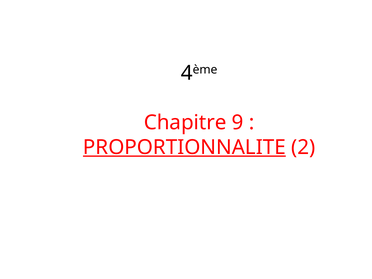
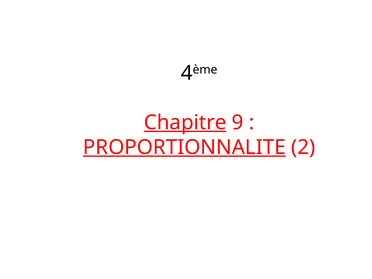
Chapitre underline: none -> present
